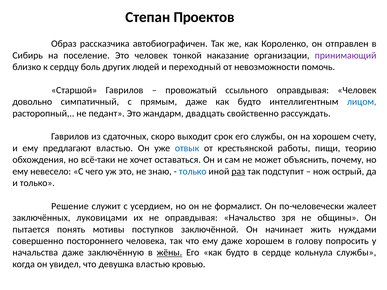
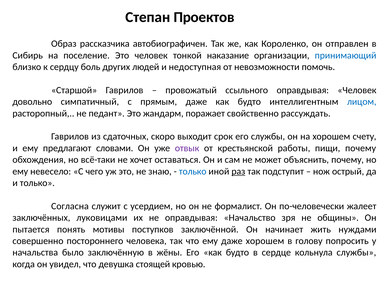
принимающий colour: purple -> blue
переходный: переходный -> недоступная
двадцать: двадцать -> поражает
предлагают властью: властью -> словами
отвык colour: blue -> purple
пищи теорию: теорию -> почему
Решение: Решение -> Согласна
начальства даже: даже -> было
жёны underline: present -> none
девушка властью: властью -> стоящей
